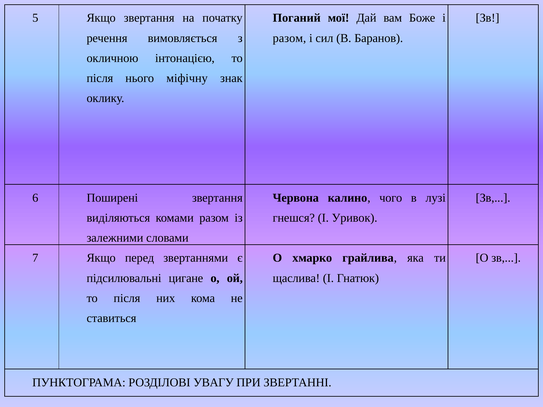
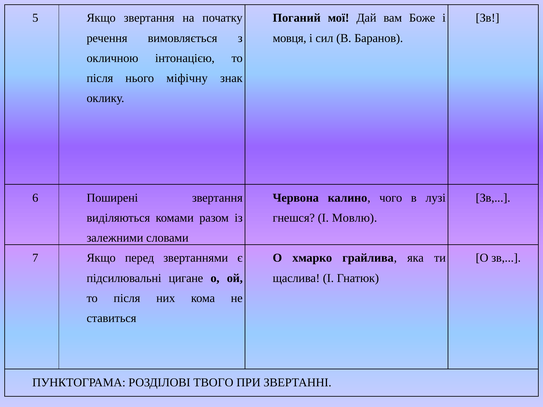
разом at (289, 38): разом -> мовця
Уривок: Уривок -> Мовлю
УВАГУ: УВАГУ -> ТВОГО
